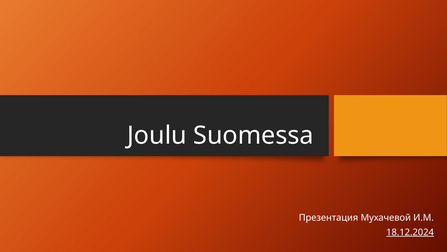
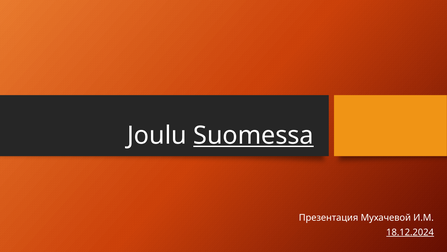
Suomessa underline: none -> present
